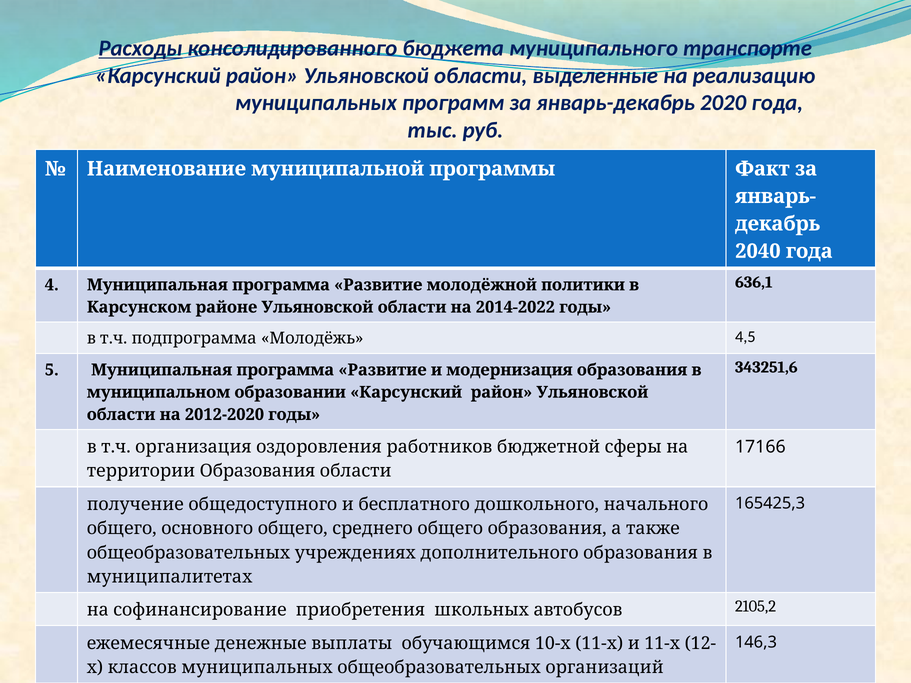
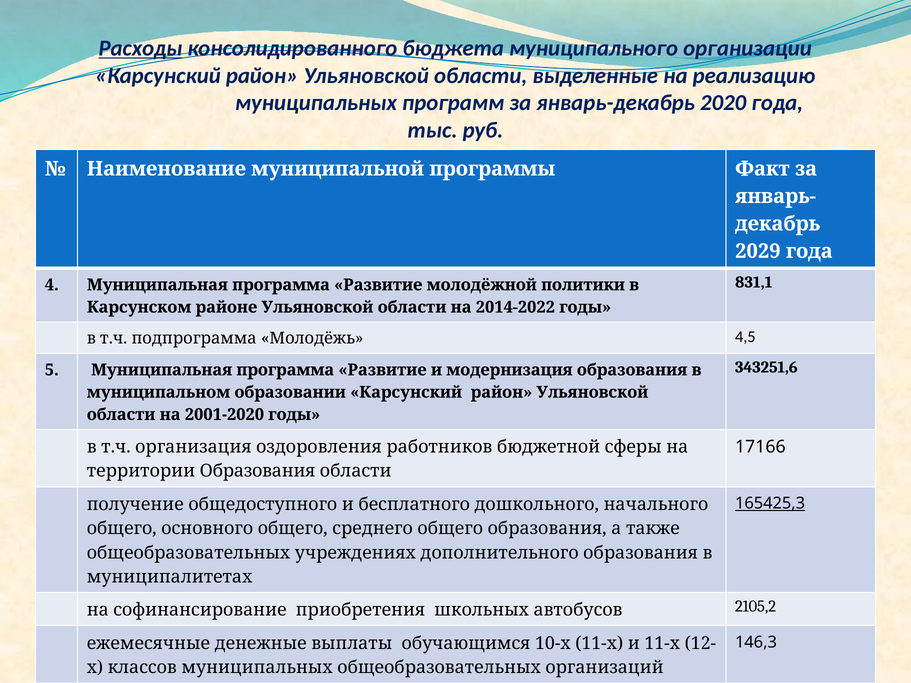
транспорте: транспорте -> организации
2040: 2040 -> 2029
636,1: 636,1 -> 831,1
2012-2020: 2012-2020 -> 2001-2020
165425,3 underline: none -> present
